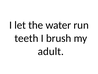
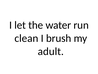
teeth: teeth -> clean
